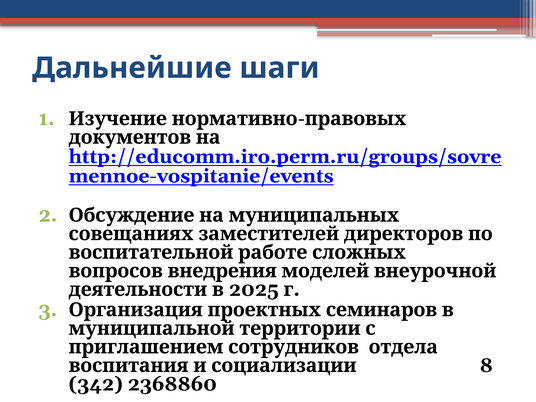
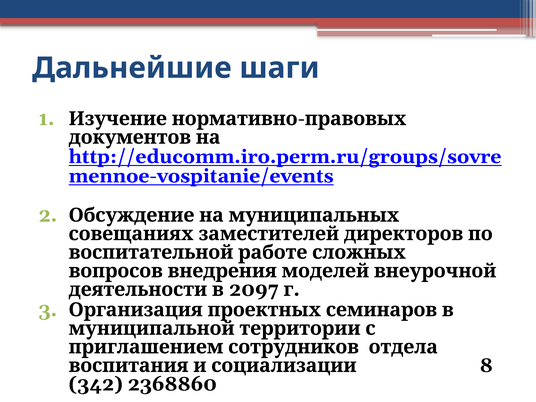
2025: 2025 -> 2097
